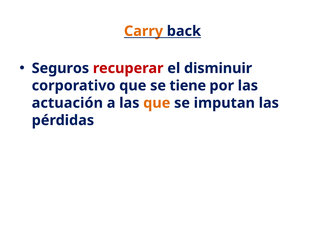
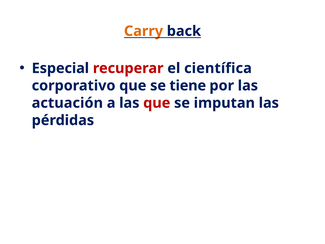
Seguros: Seguros -> Especial
disminuir: disminuir -> científica
que at (157, 103) colour: orange -> red
